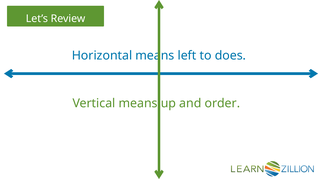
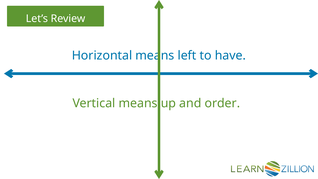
does: does -> have
